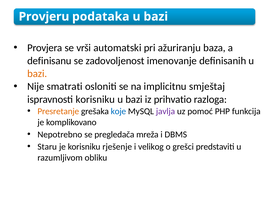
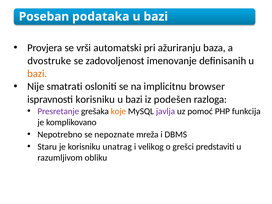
Provjeru: Provjeru -> Poseban
definisanu: definisanu -> dvostruke
smještaj: smještaj -> browser
prihvatio: prihvatio -> podešen
Presretanje colour: orange -> purple
koje colour: blue -> orange
pregledača: pregledača -> nepoznate
rješenje: rješenje -> unatrag
